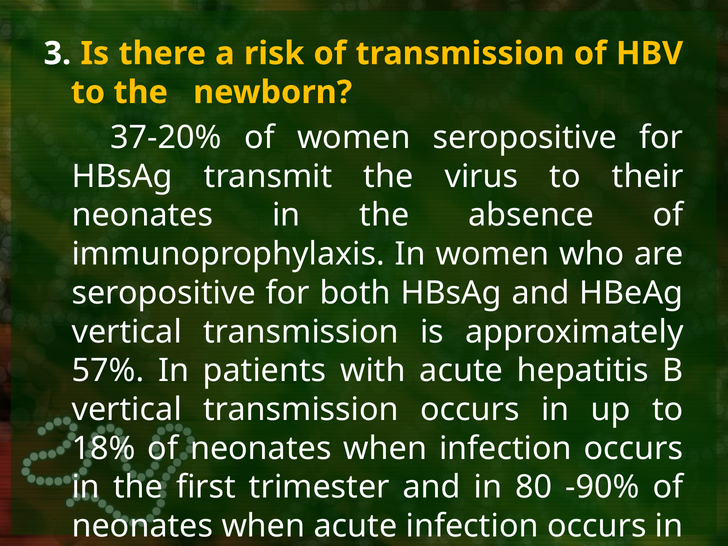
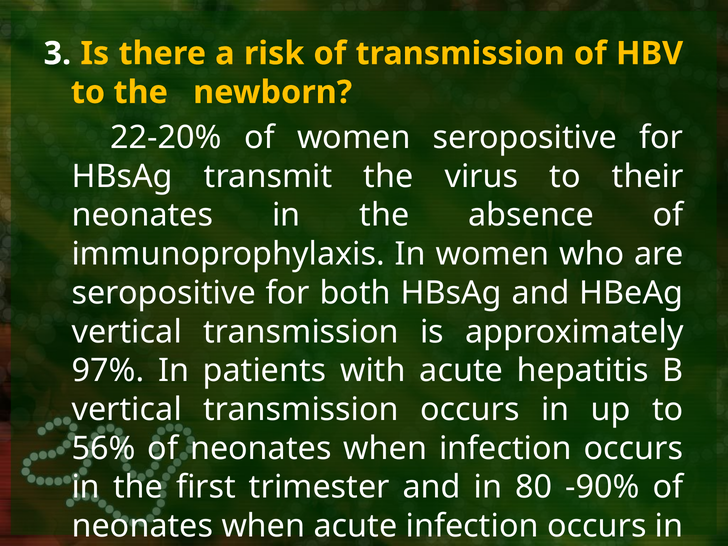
37-20%: 37-20% -> 22-20%
57%: 57% -> 97%
18%: 18% -> 56%
